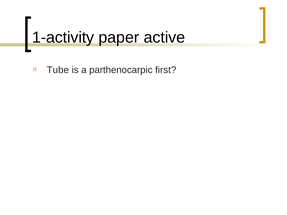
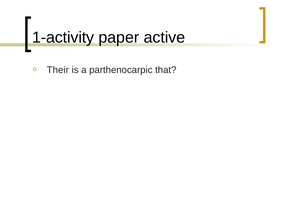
Tube: Tube -> Their
first: first -> that
